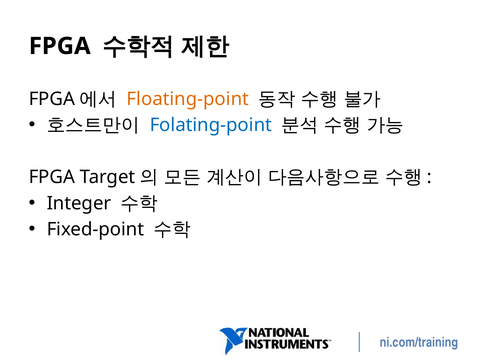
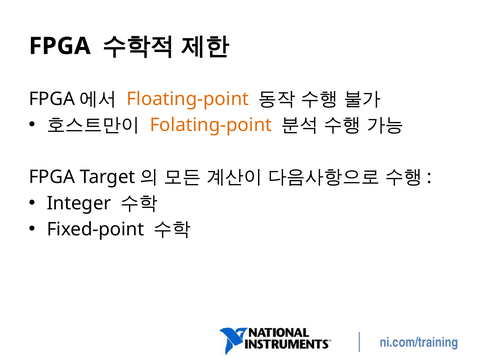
Folating-point colour: blue -> orange
